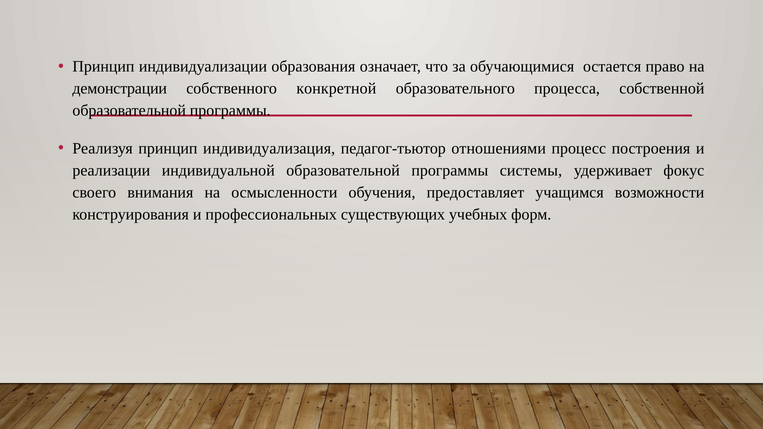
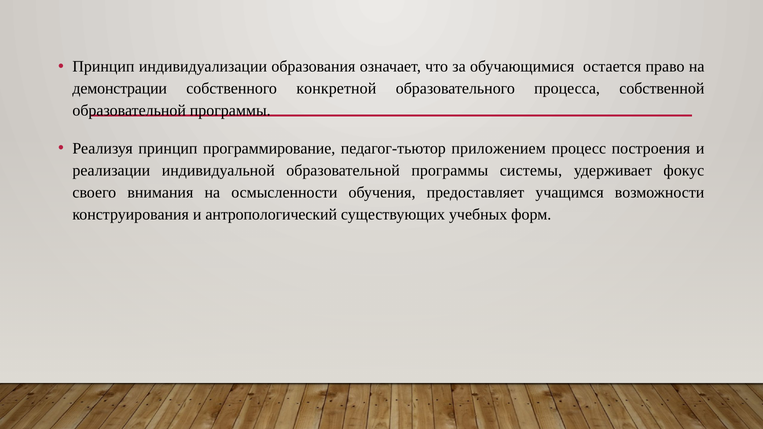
индивидуализация: индивидуализация -> программирование
отношениями: отношениями -> приложением
профессиональных: профессиональных -> антропологический
